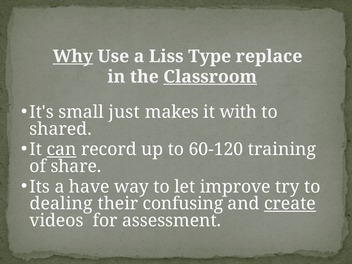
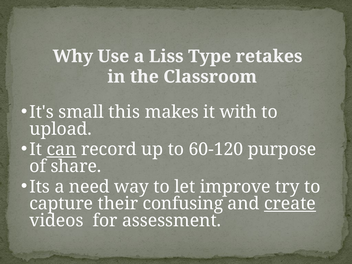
Why underline: present -> none
replace: replace -> retakes
Classroom underline: present -> none
just: just -> this
shared: shared -> upload
training: training -> purpose
have: have -> need
dealing: dealing -> capture
